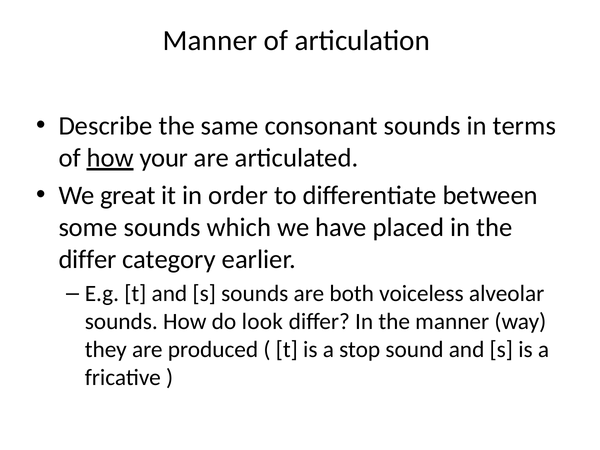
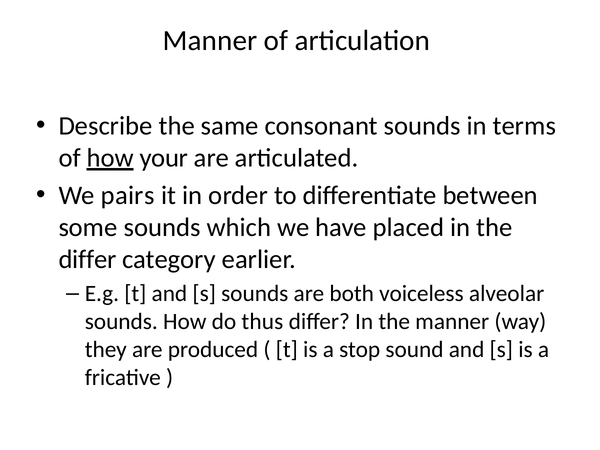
great: great -> pairs
look: look -> thus
